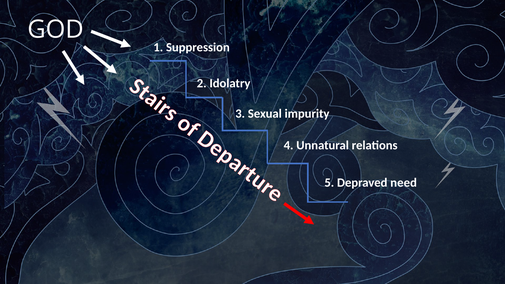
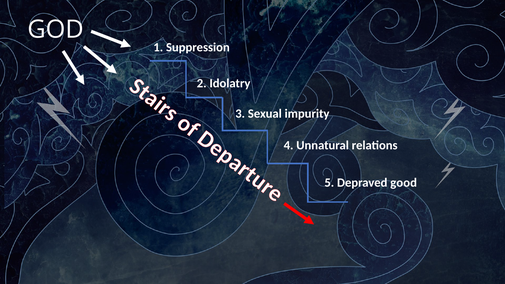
need: need -> good
